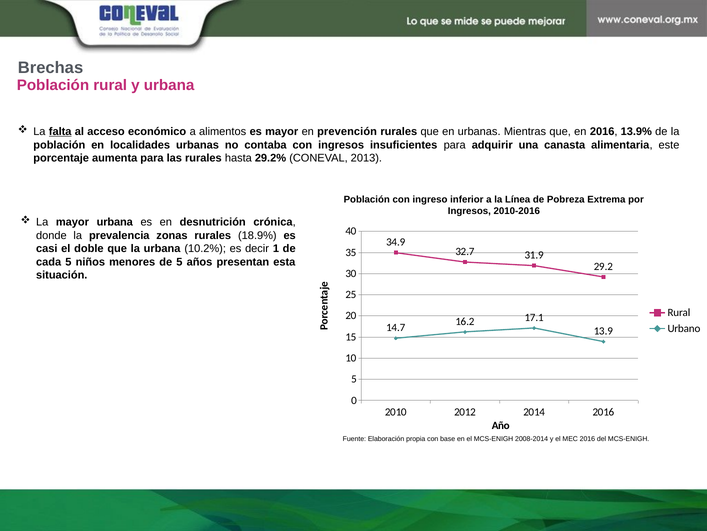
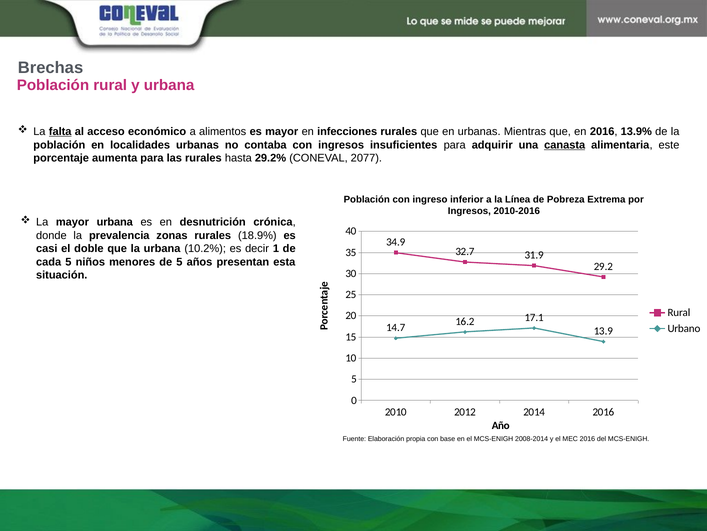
prevención: prevención -> infecciones
canasta underline: none -> present
2013: 2013 -> 2077
